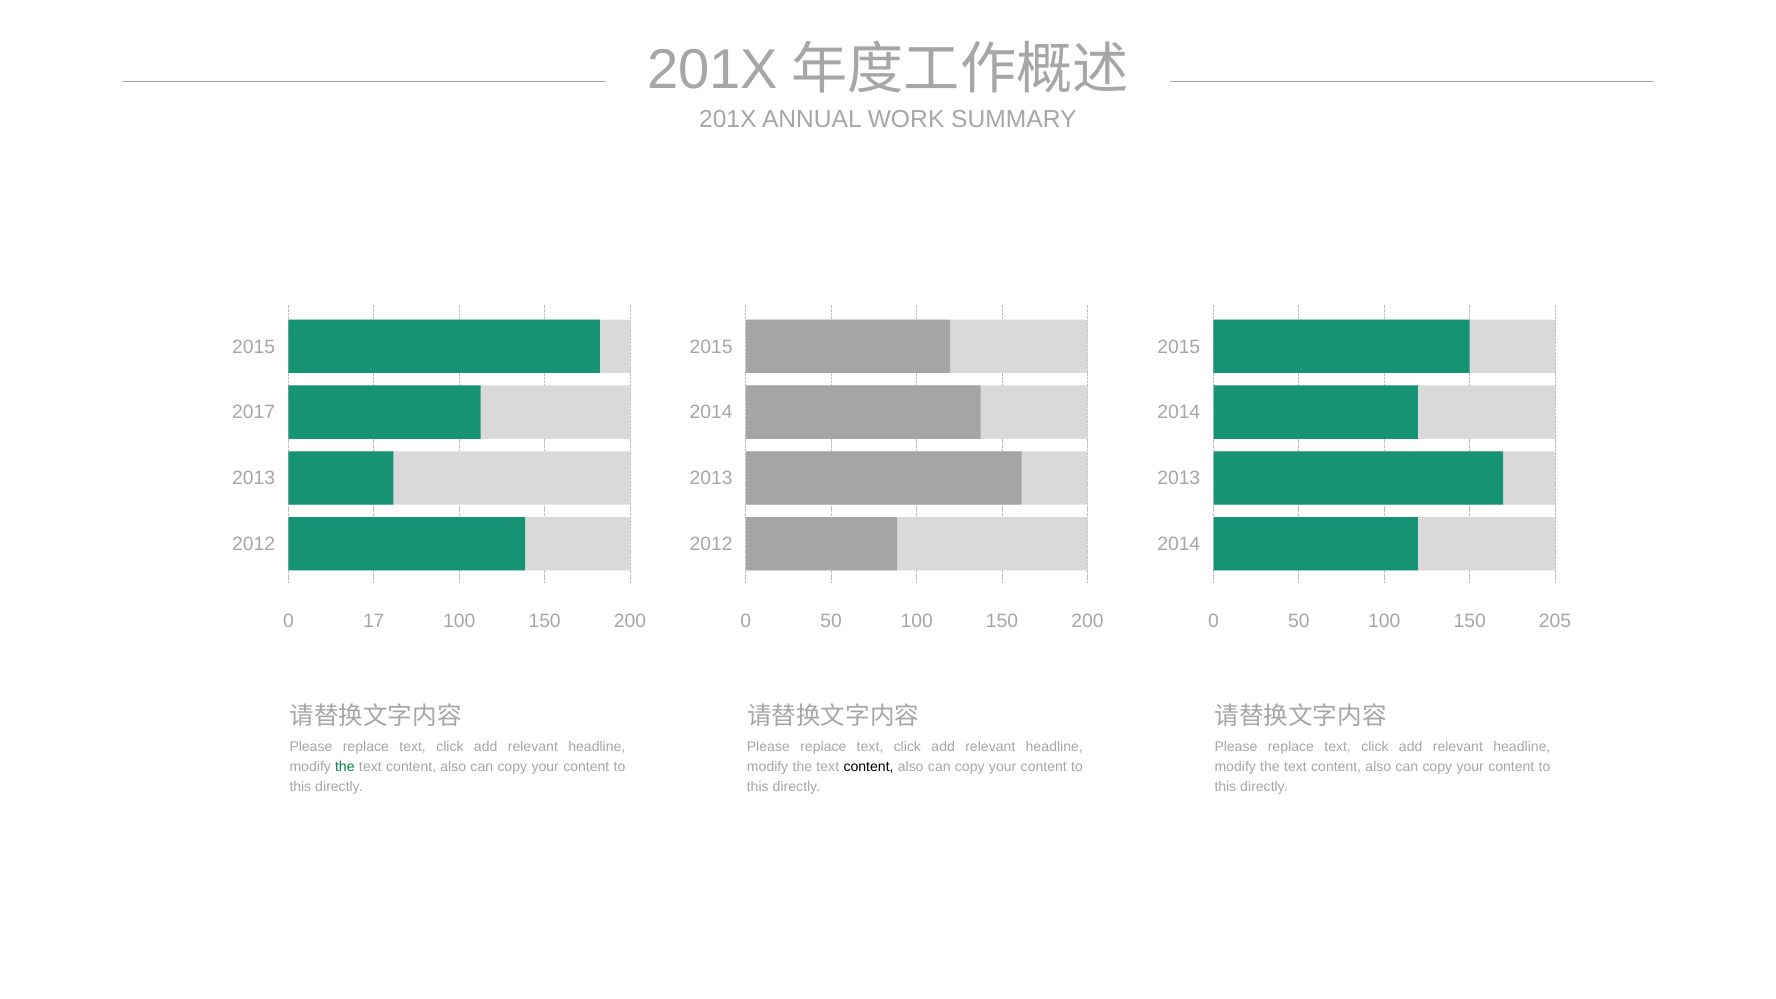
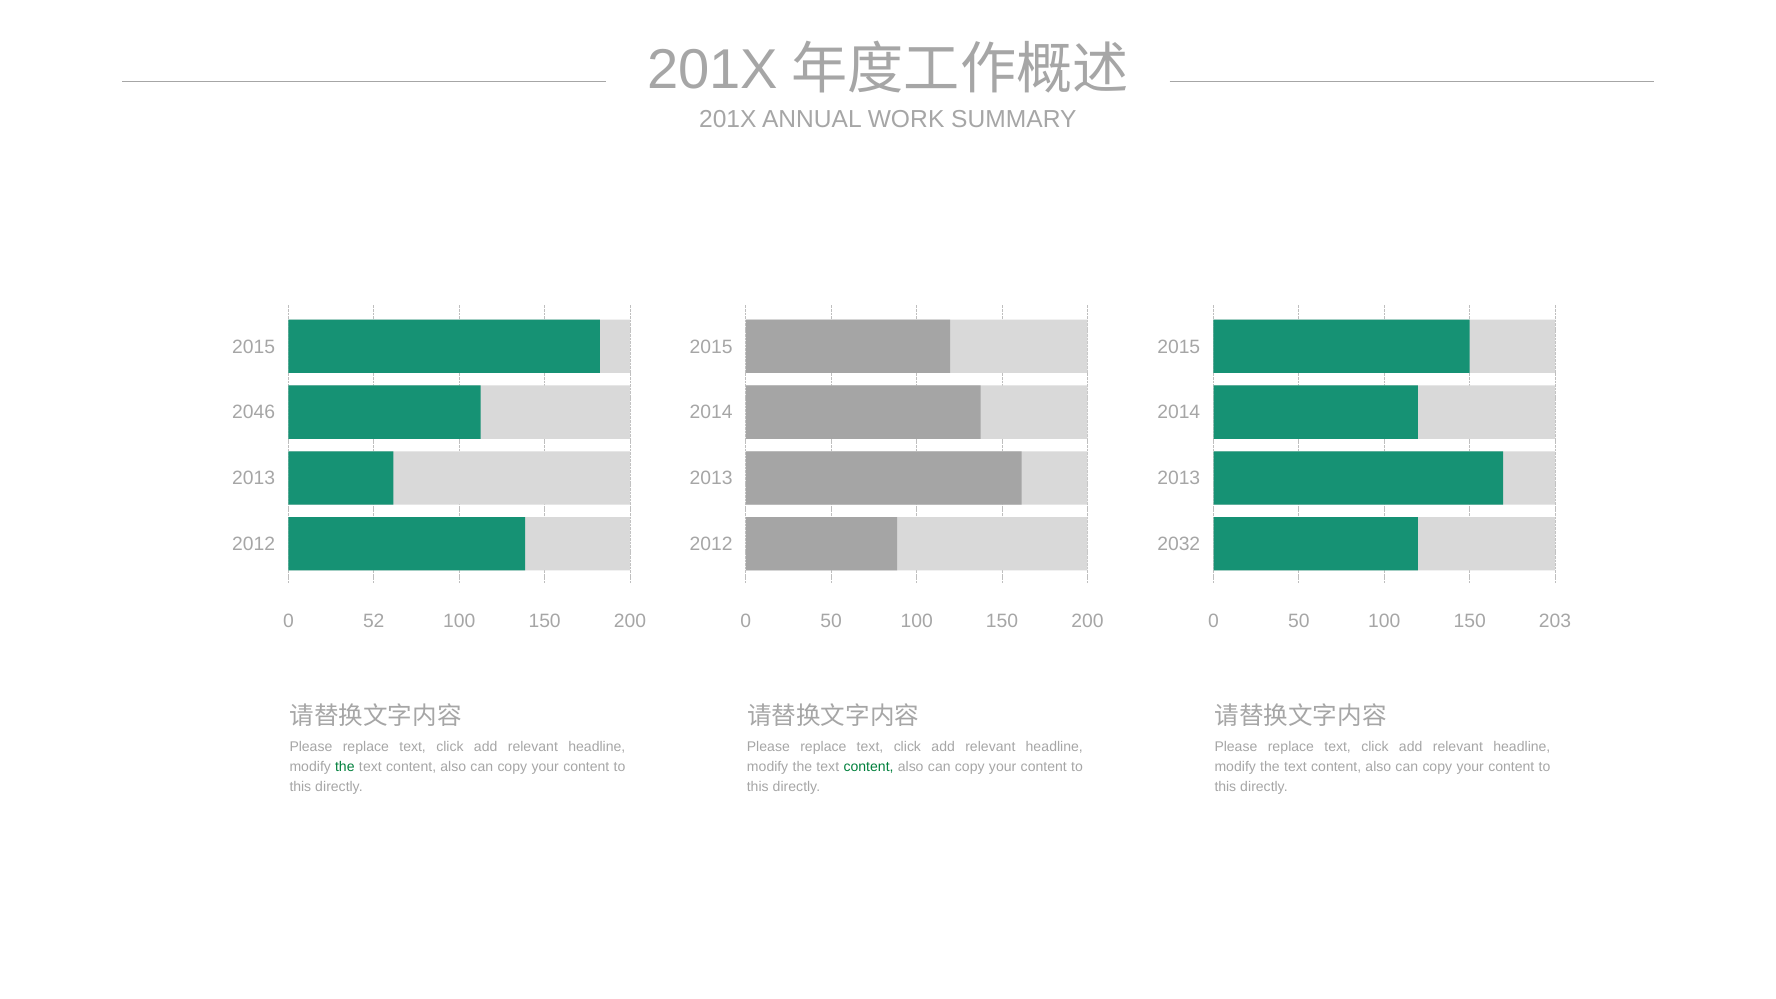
2017: 2017 -> 2046
2014 at (1179, 544): 2014 -> 2032
17: 17 -> 52
205: 205 -> 203
content at (869, 767) colour: black -> green
